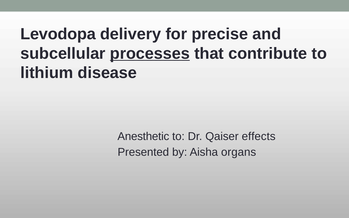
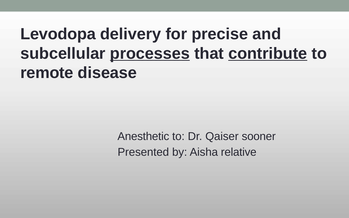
contribute underline: none -> present
lithium: lithium -> remote
effects: effects -> sooner
organs: organs -> relative
